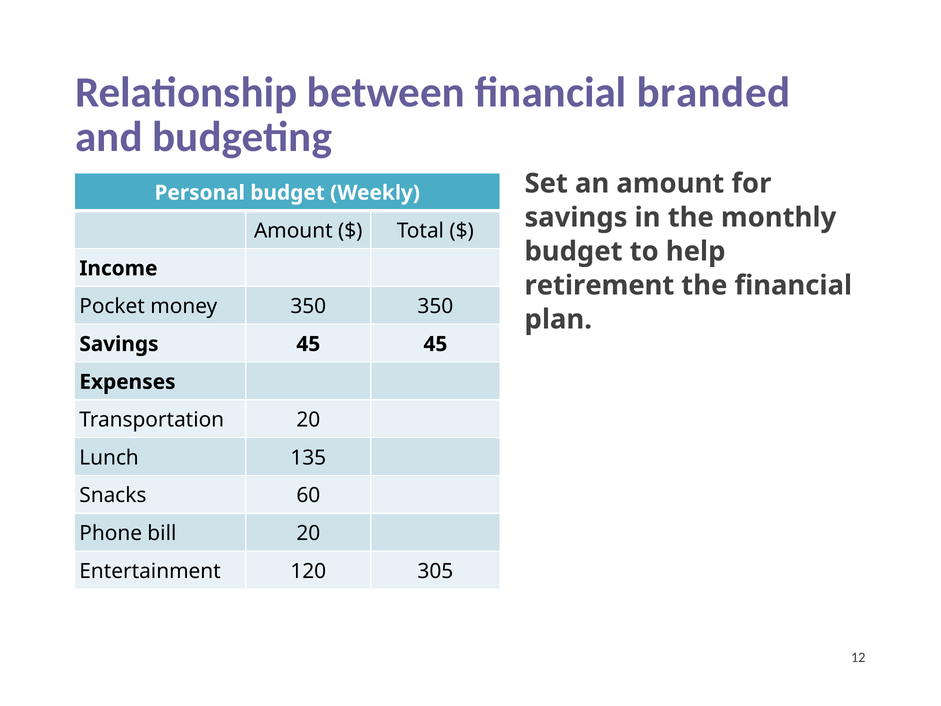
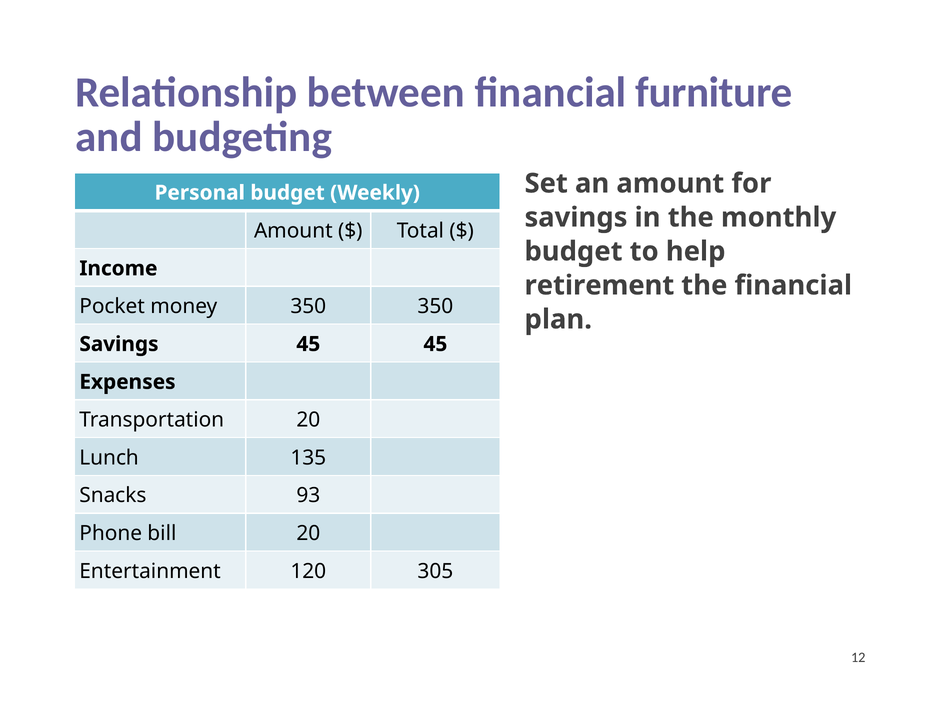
branded: branded -> furniture
60: 60 -> 93
